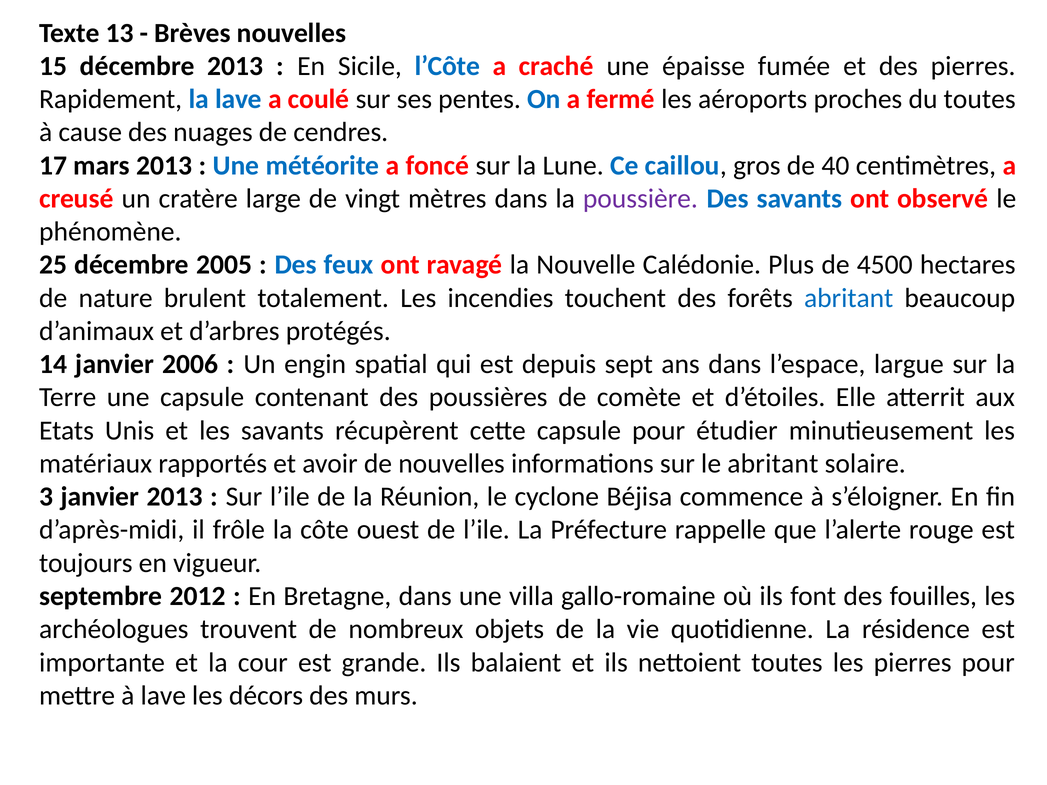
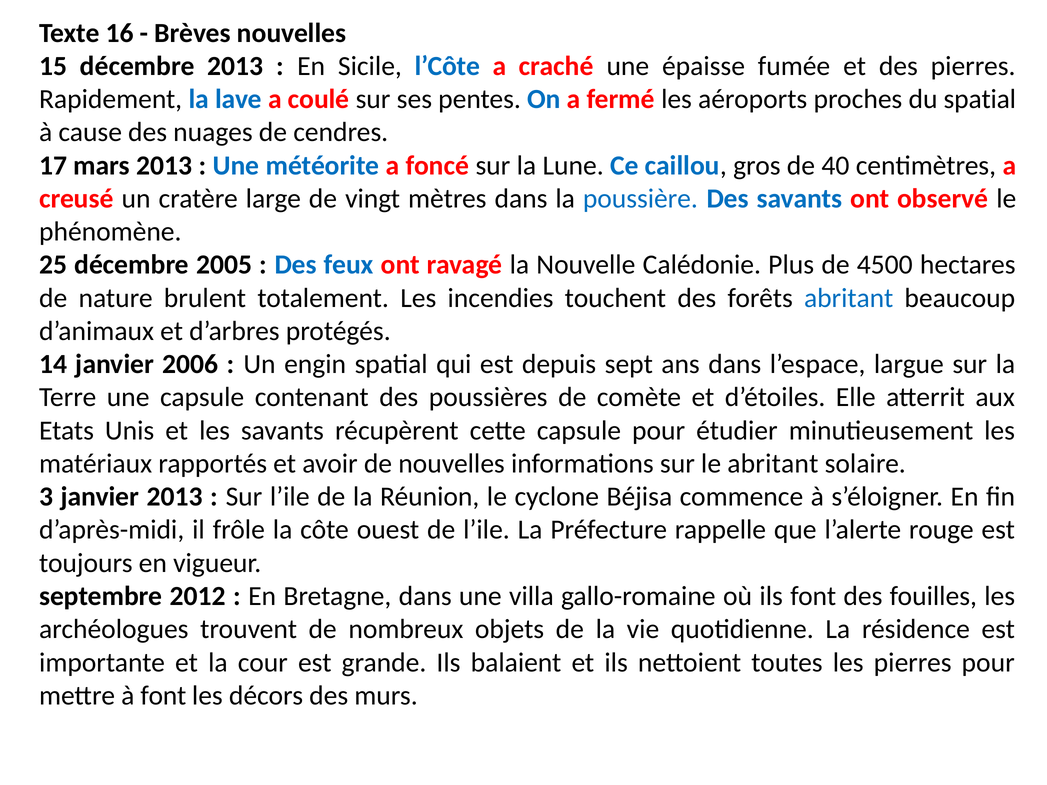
13: 13 -> 16
du toutes: toutes -> spatial
poussière colour: purple -> blue
à lave: lave -> font
